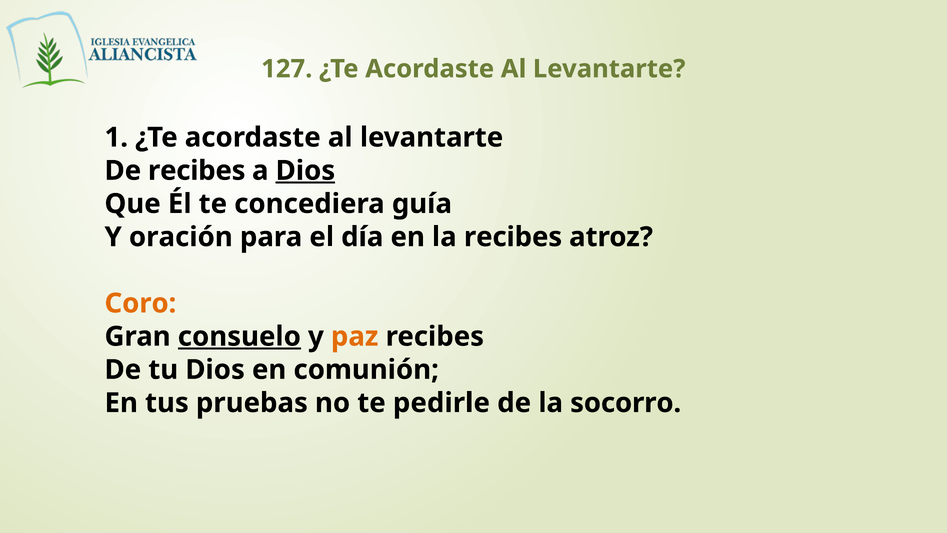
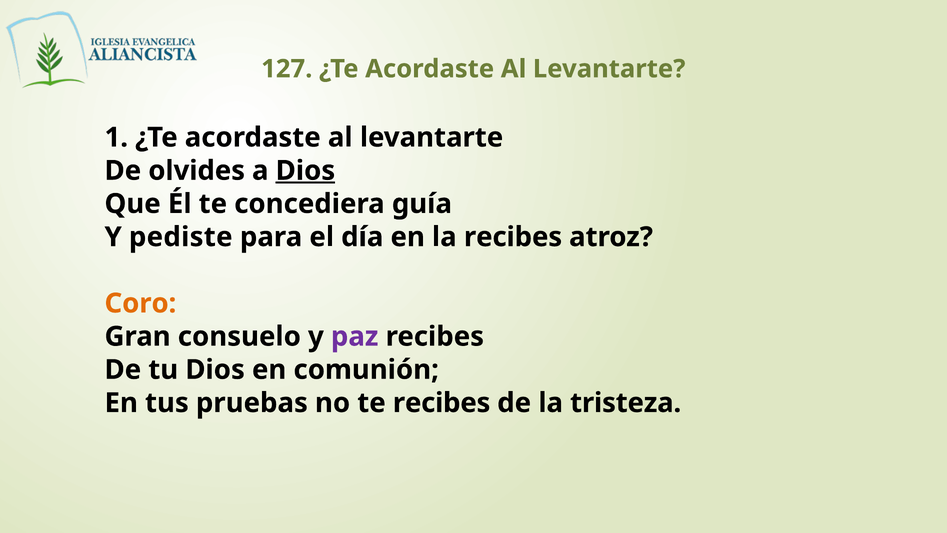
De recibes: recibes -> olvides
oración: oración -> pediste
consuelo underline: present -> none
paz colour: orange -> purple
te pedirle: pedirle -> recibes
socorro: socorro -> tristeza
